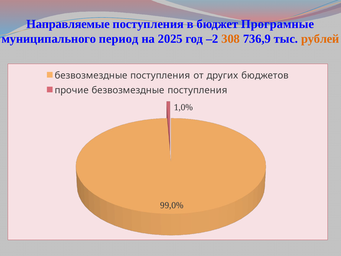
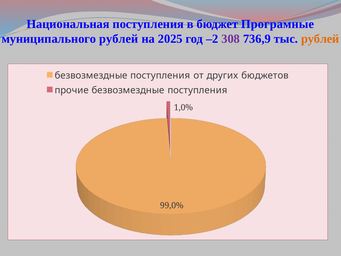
Направляемые: Направляемые -> Национальная
муниципального период: период -> рублей
308 colour: orange -> purple
